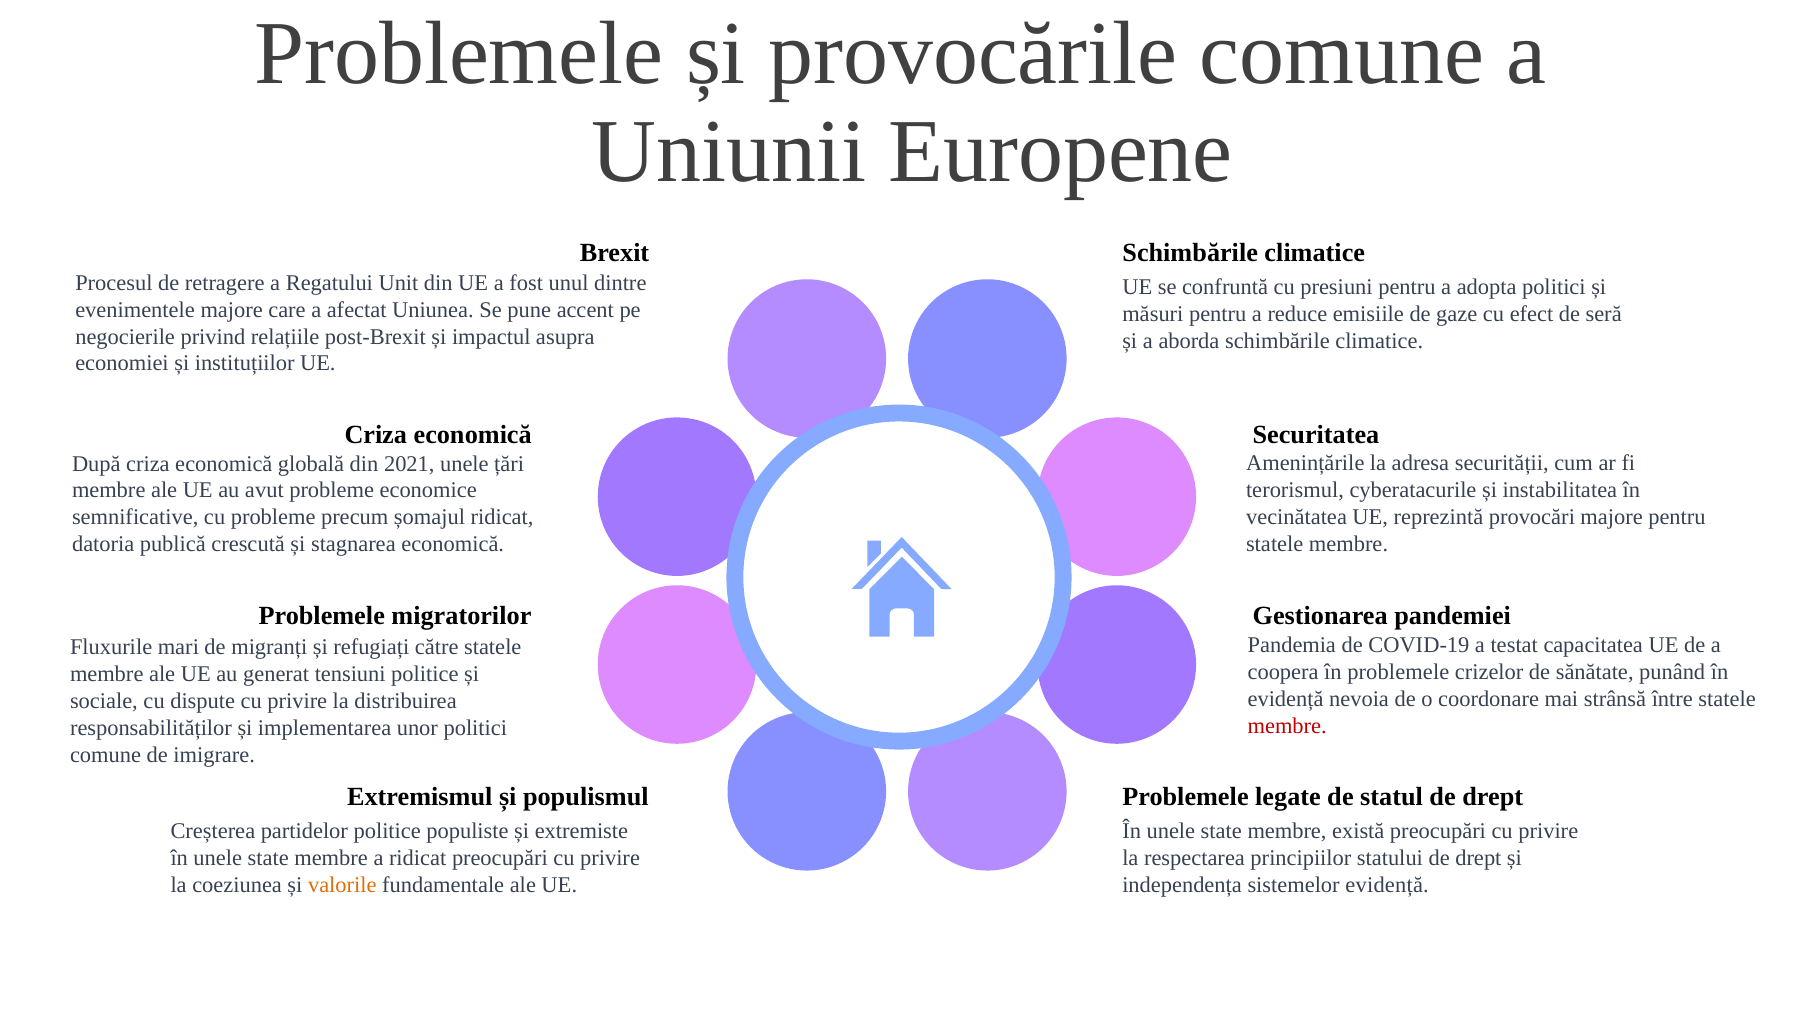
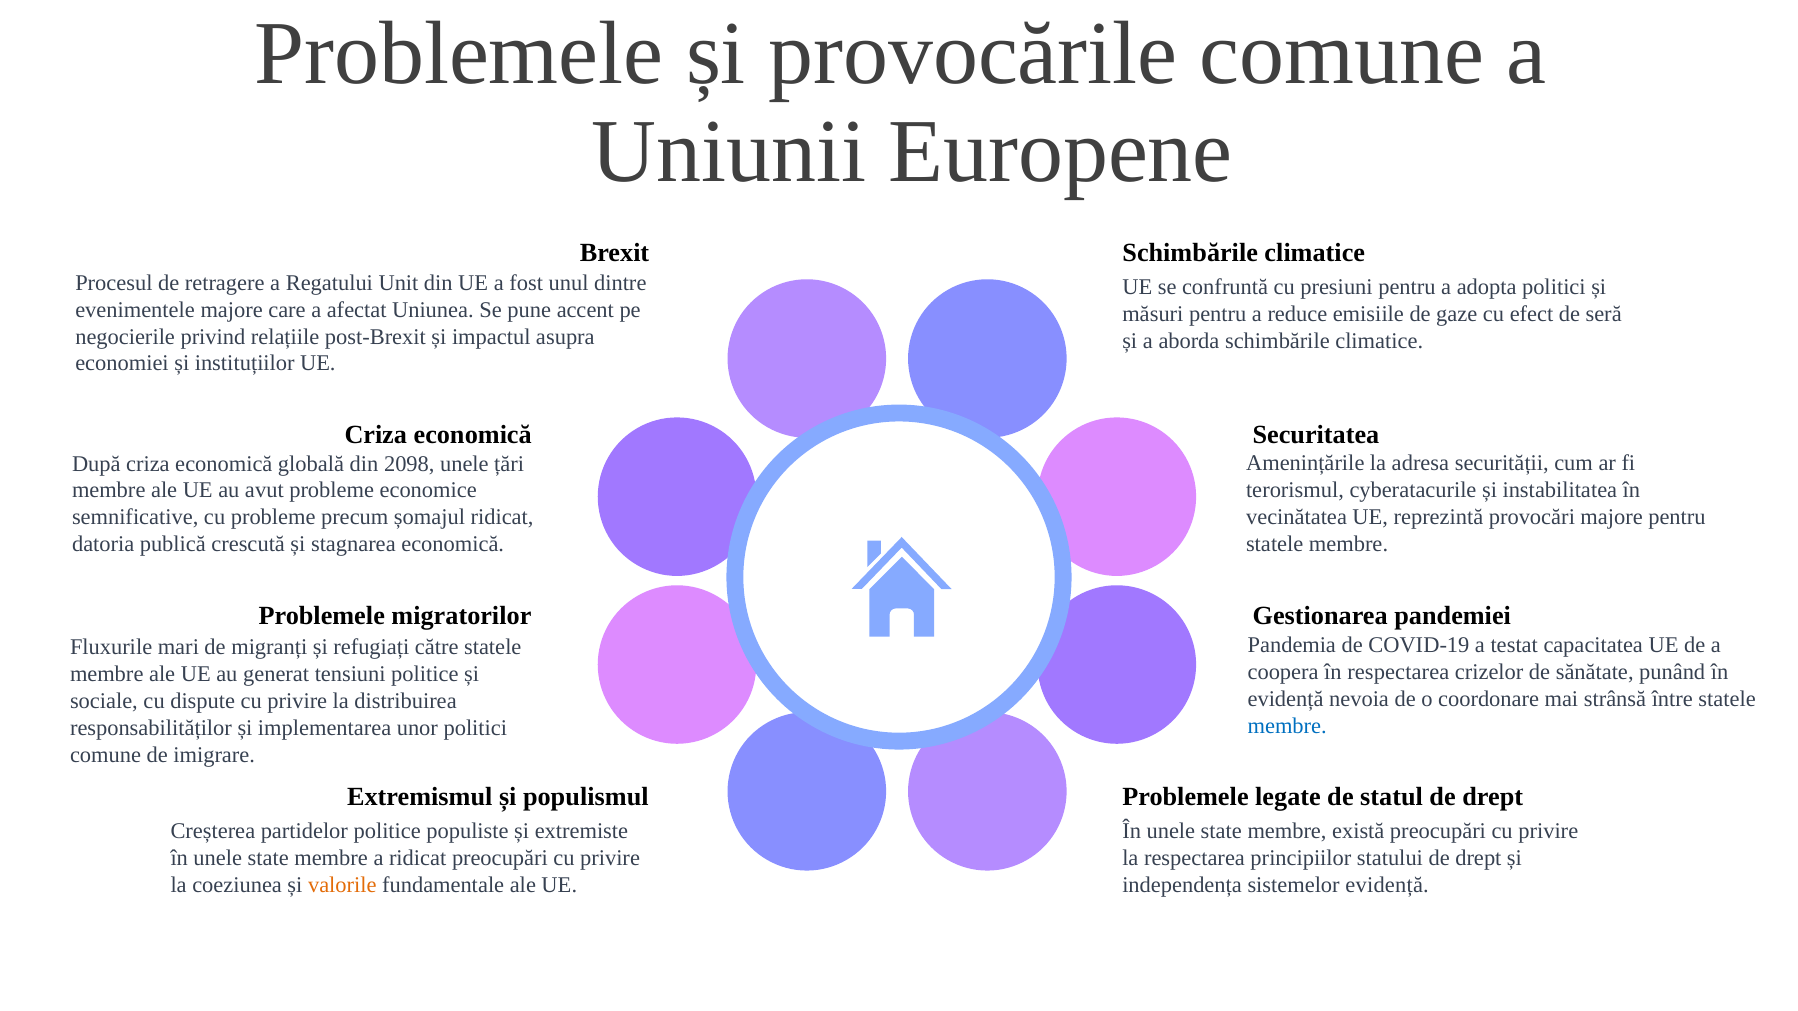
2021: 2021 -> 2098
în problemele: problemele -> respectarea
membre at (1287, 727) colour: red -> blue
